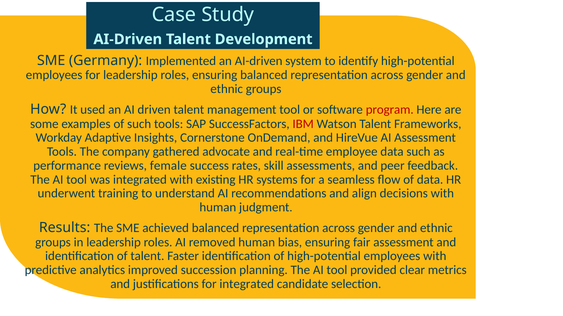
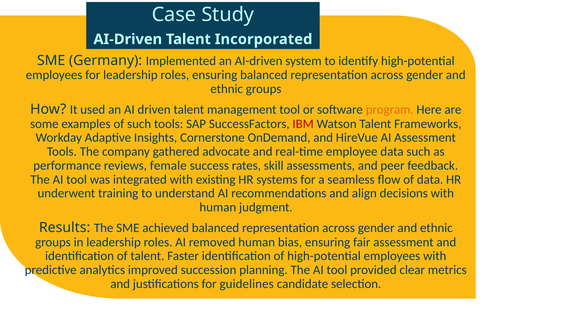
Development: Development -> Incorporated
program colour: red -> orange
for integrated: integrated -> guidelines
